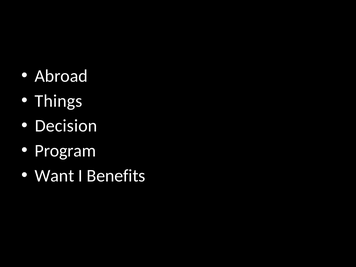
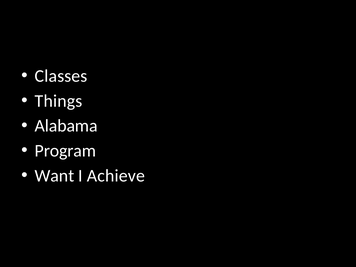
Abroad: Abroad -> Classes
Decision: Decision -> Alabama
Benefits: Benefits -> Achieve
